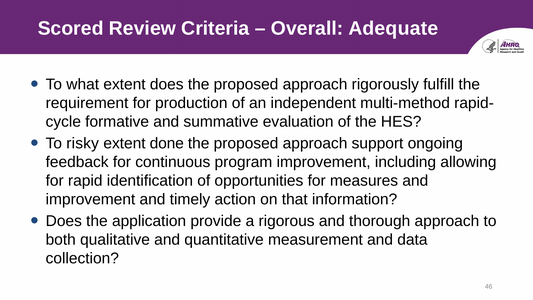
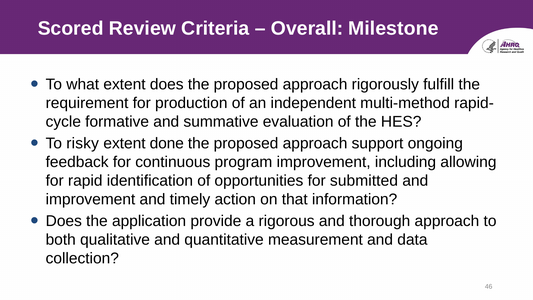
Adequate: Adequate -> Milestone
measures: measures -> submitted
